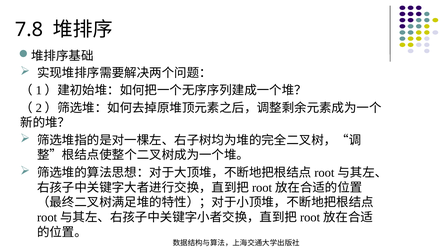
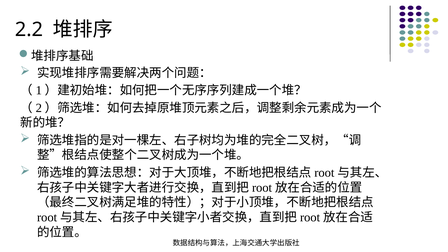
7.8: 7.8 -> 2.2
